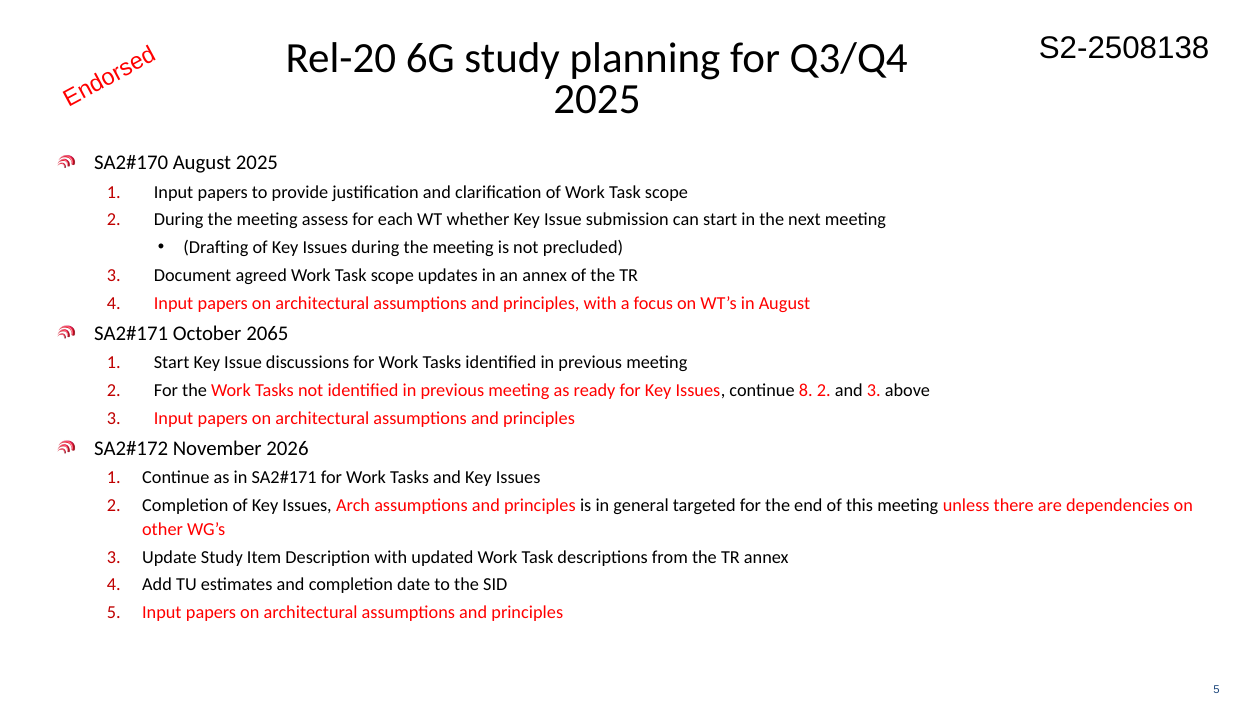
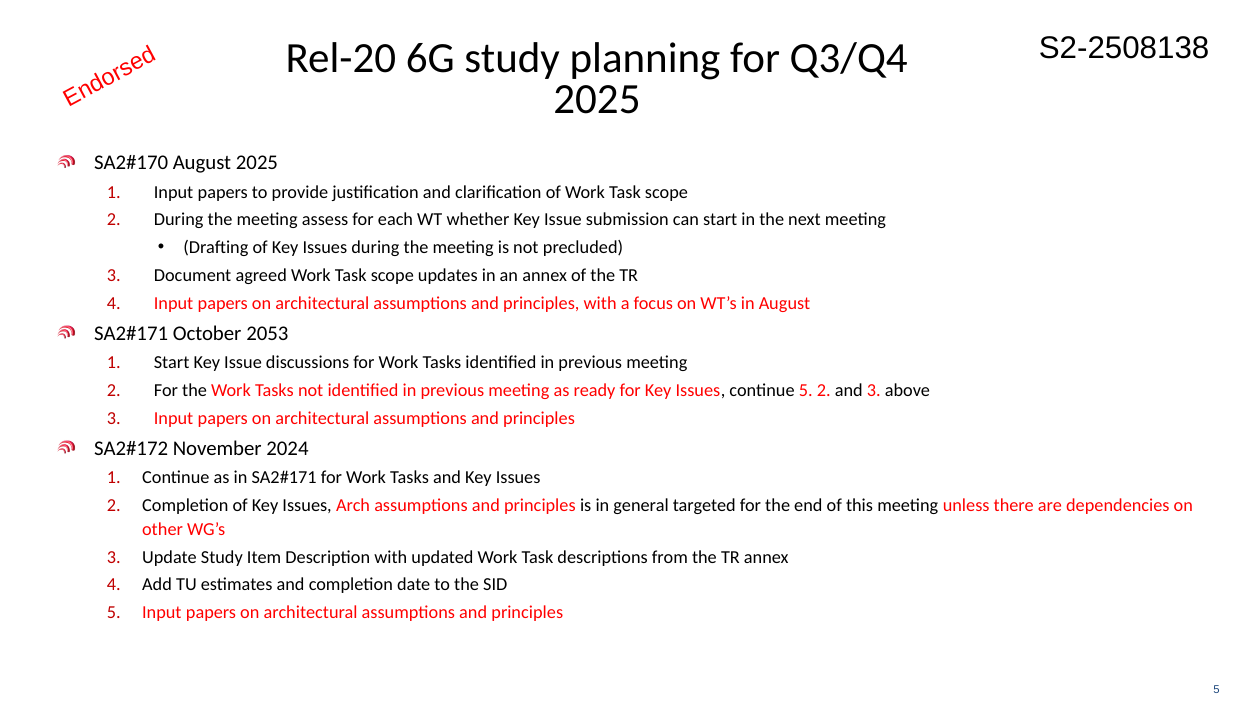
2065: 2065 -> 2053
continue 8: 8 -> 5
2026: 2026 -> 2024
